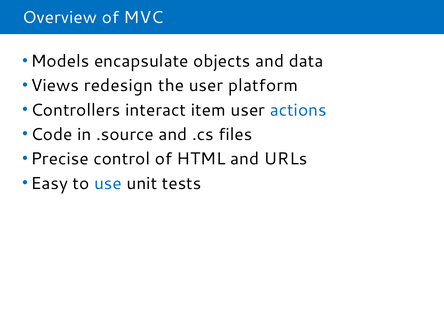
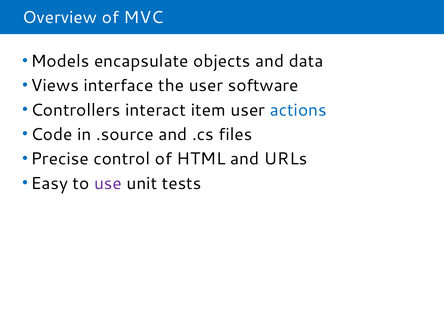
redesign: redesign -> interface
platform: platform -> software
use colour: blue -> purple
